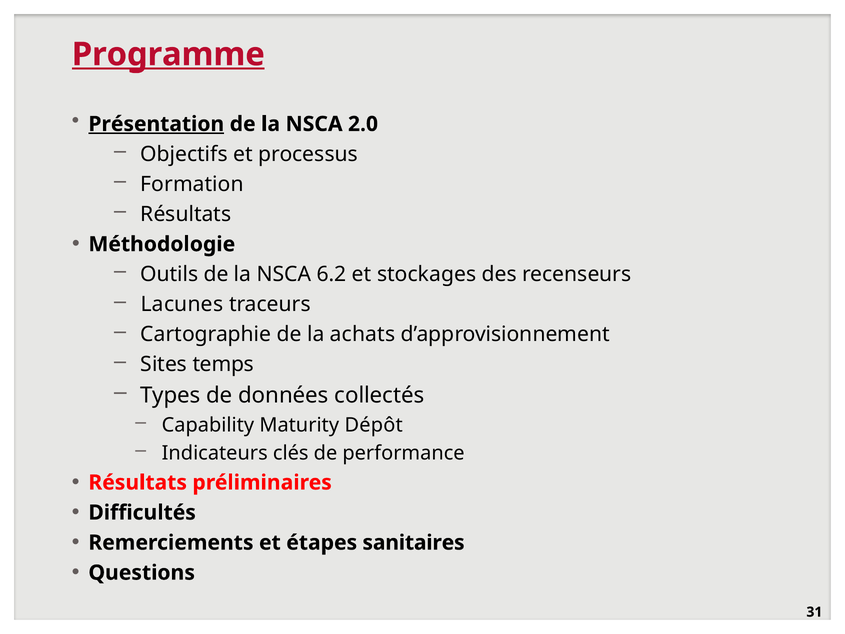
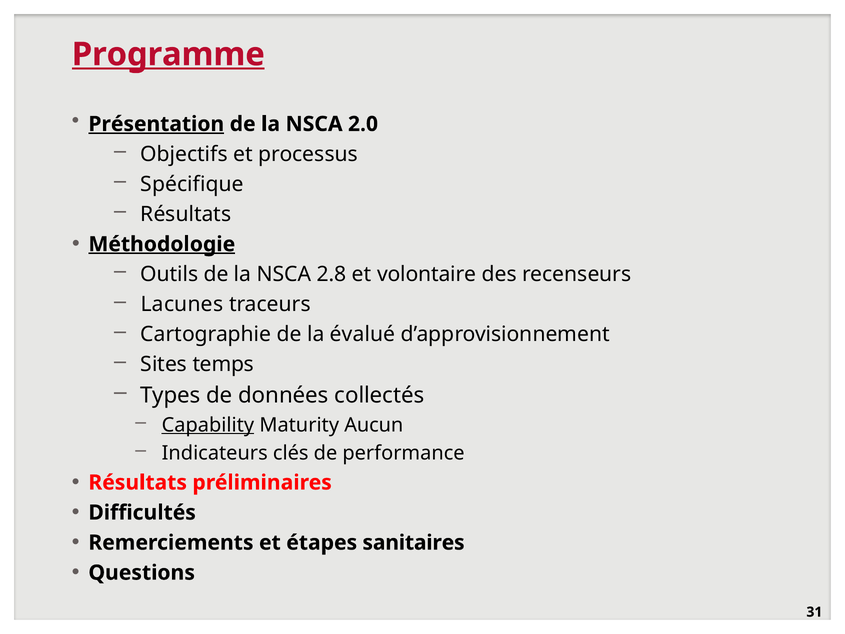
Formation: Formation -> Spécifique
Méthodologie underline: none -> present
6.2: 6.2 -> 2.8
stockages: stockages -> volontaire
achats: achats -> évalué
Capability underline: none -> present
Dépôt: Dépôt -> Aucun
